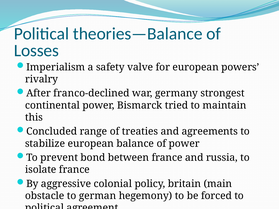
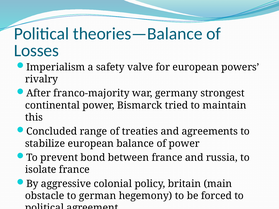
franco-declined: franco-declined -> franco-majority
